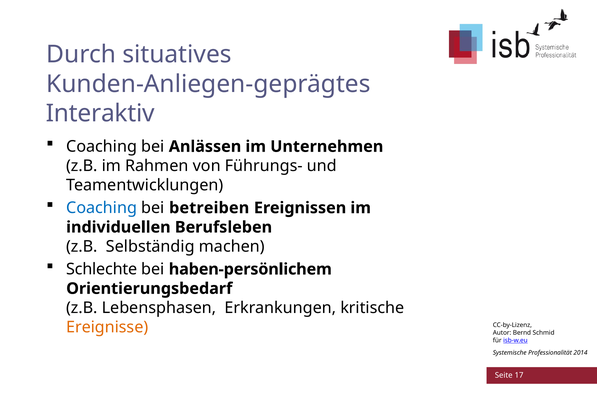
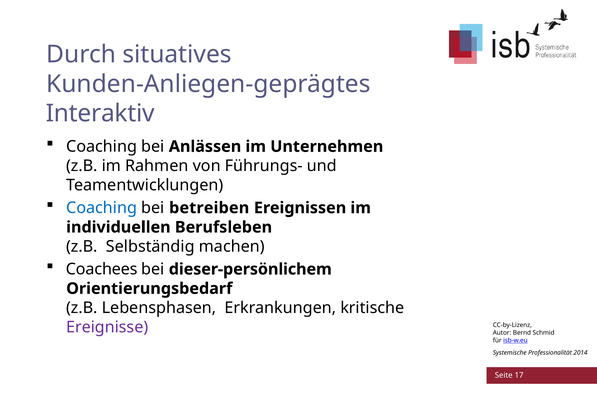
Schlechte: Schlechte -> Coachees
haben-persönlichem: haben-persönlichem -> dieser-persönlichem
Ereignisse colour: orange -> purple
